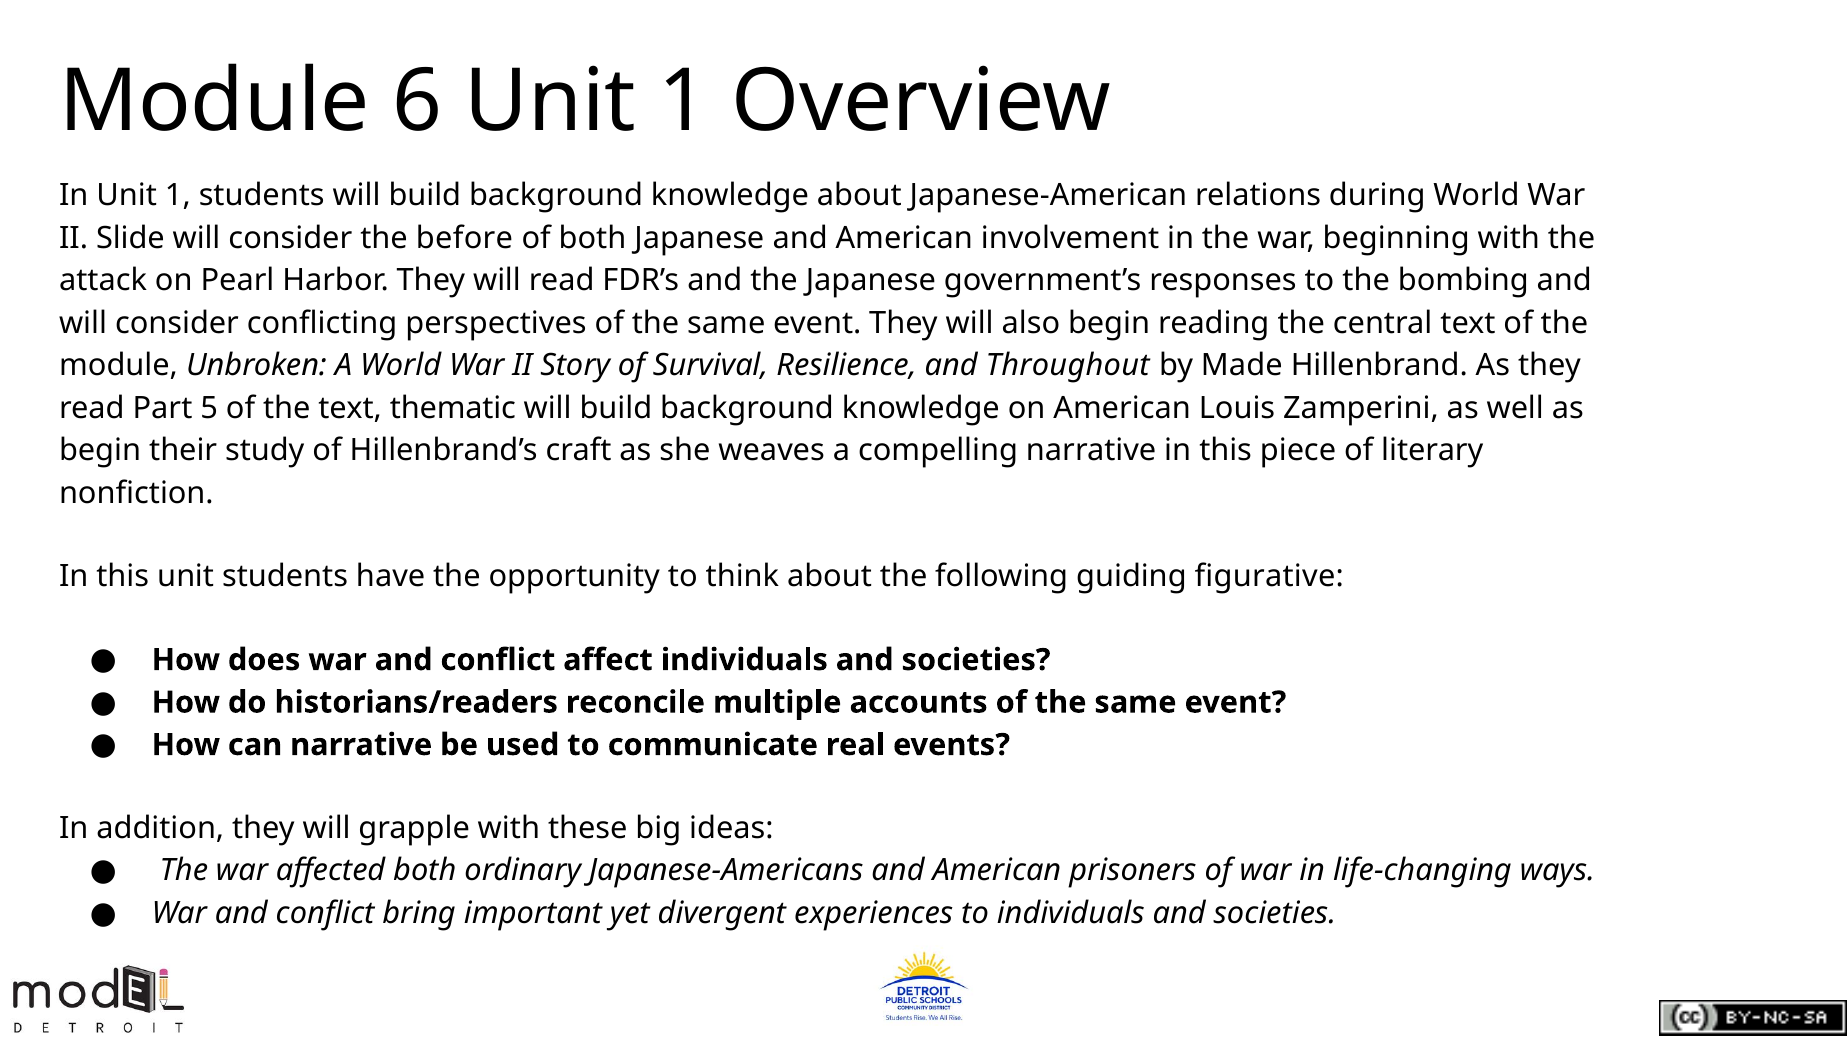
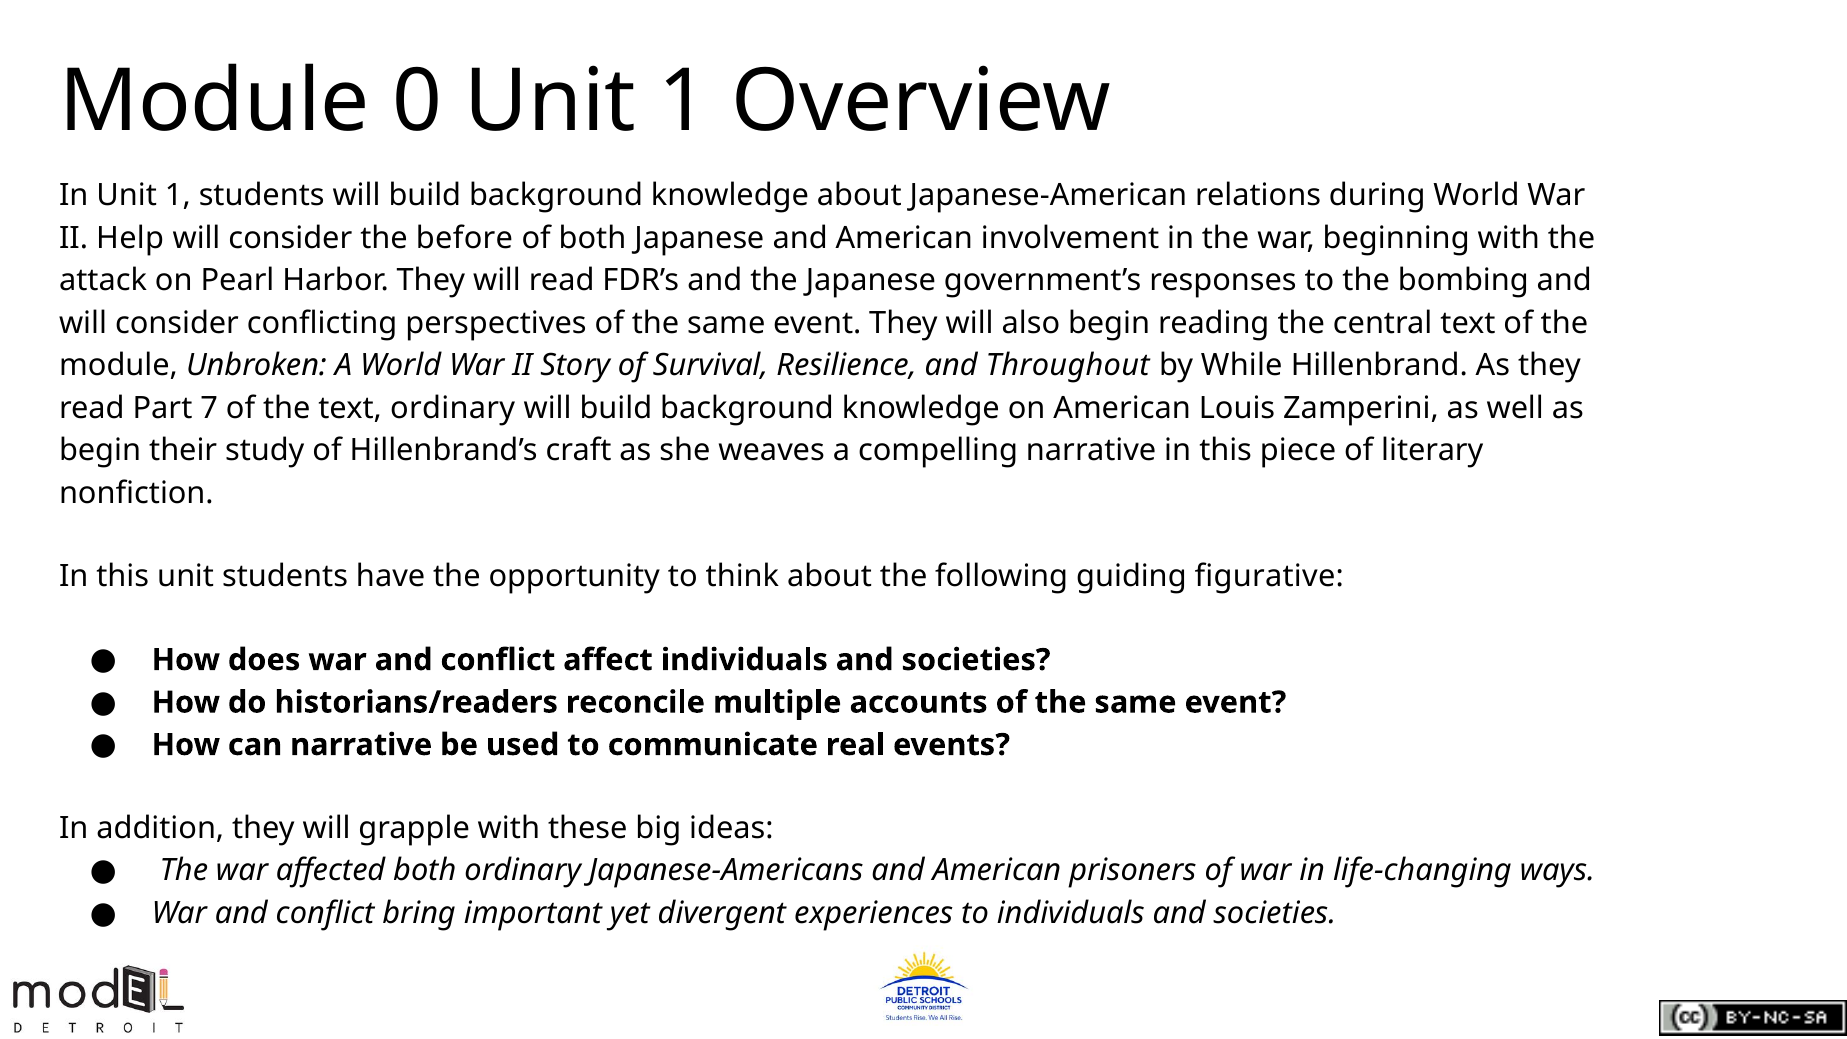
6: 6 -> 0
Slide: Slide -> Help
Made: Made -> While
5: 5 -> 7
text thematic: thematic -> ordinary
